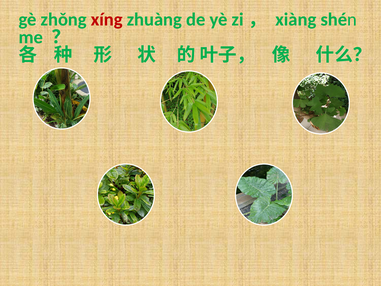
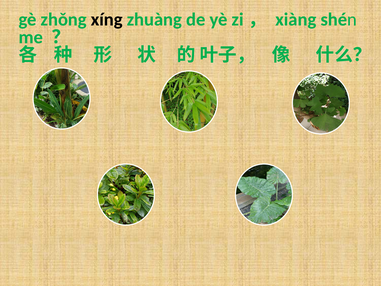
xíng colour: red -> black
